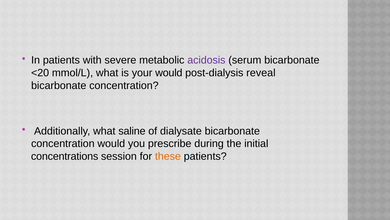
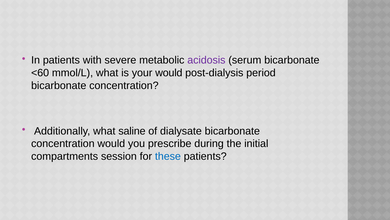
<20: <20 -> <60
reveal: reveal -> period
concentrations: concentrations -> compartments
these colour: orange -> blue
